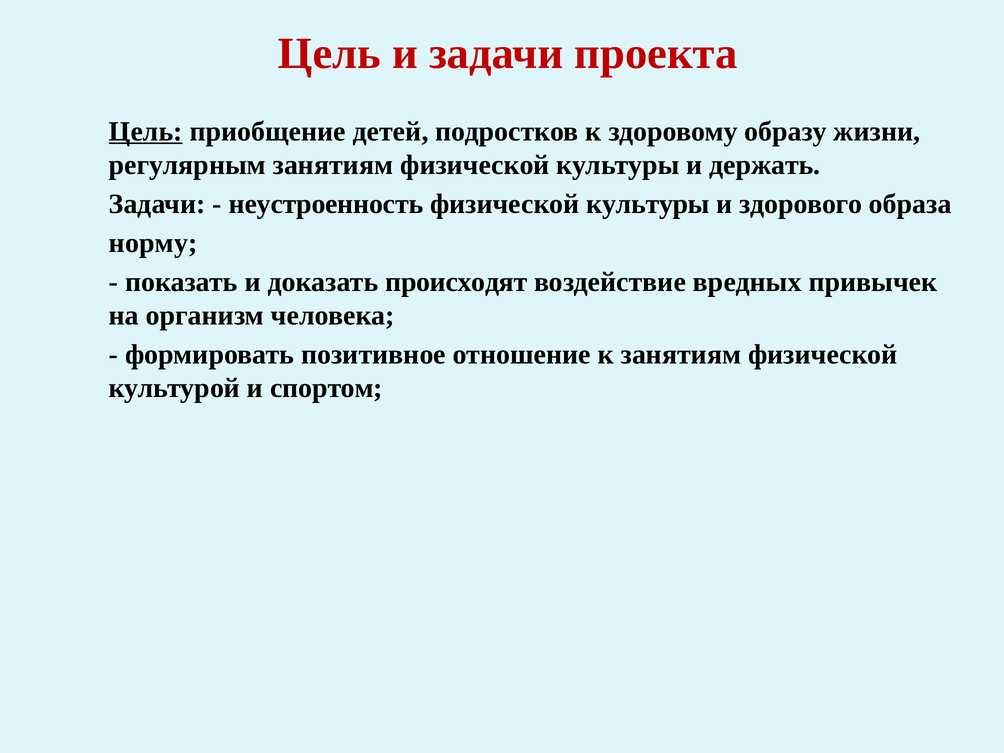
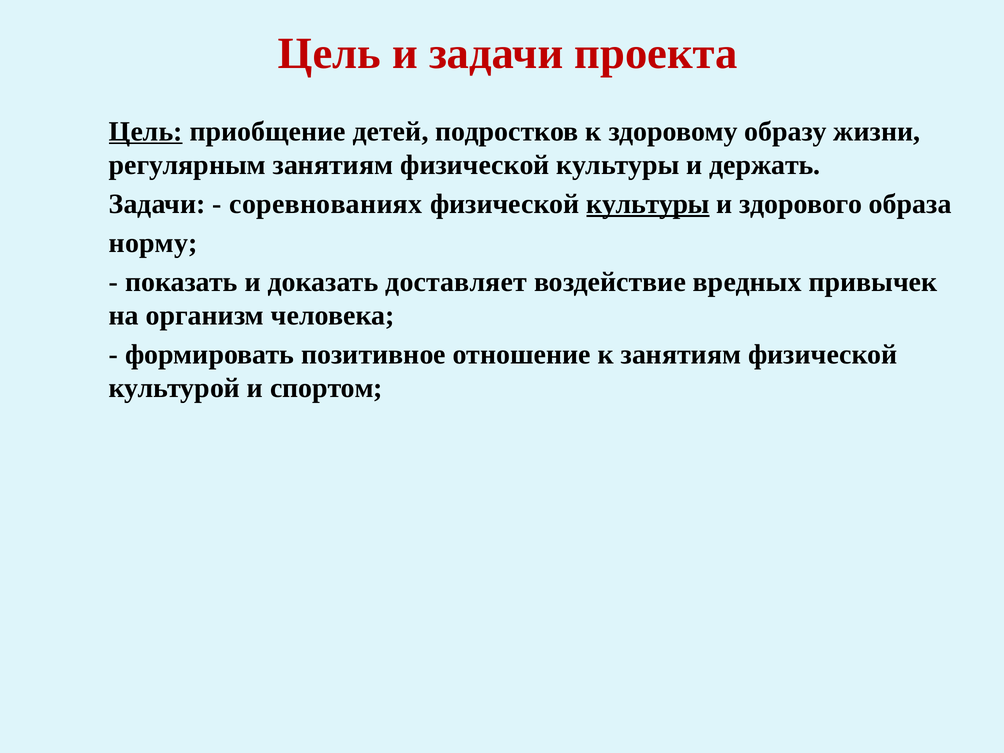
неустроенность: неустроенность -> соревнованиях
культуры at (648, 204) underline: none -> present
происходят: происходят -> доставляет
